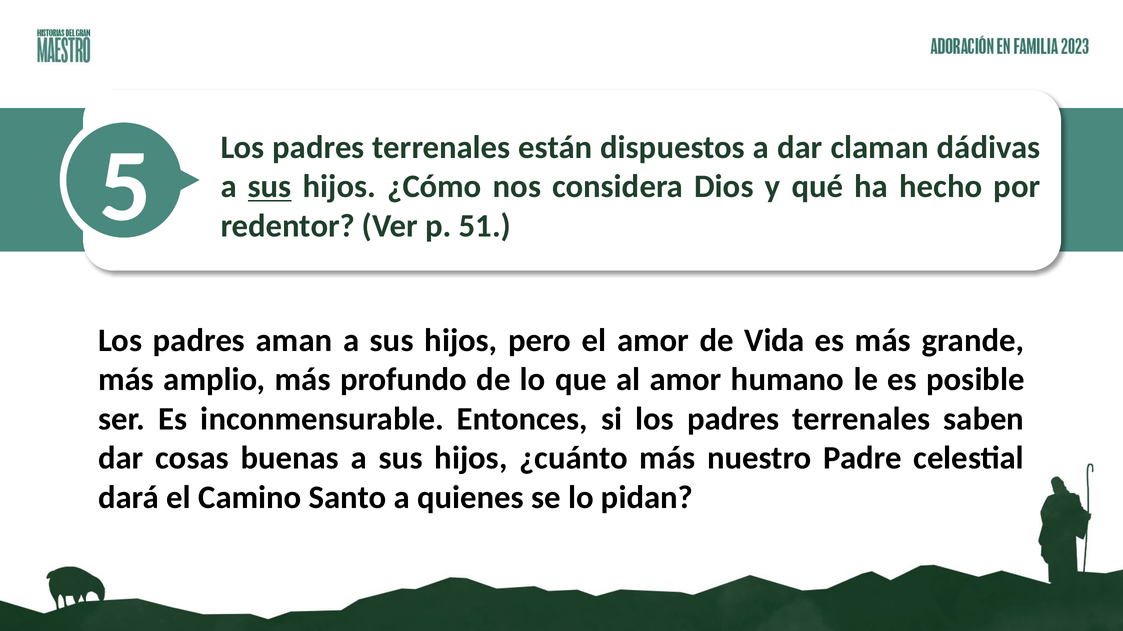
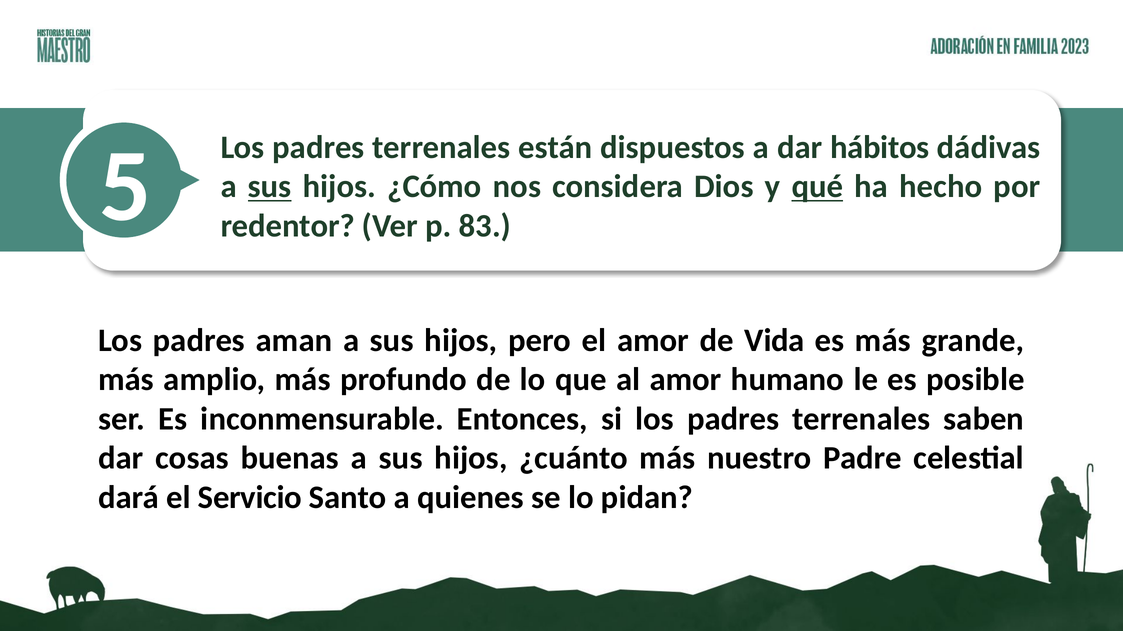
claman: claman -> hábitos
qué underline: none -> present
51: 51 -> 83
Camino: Camino -> Servicio
